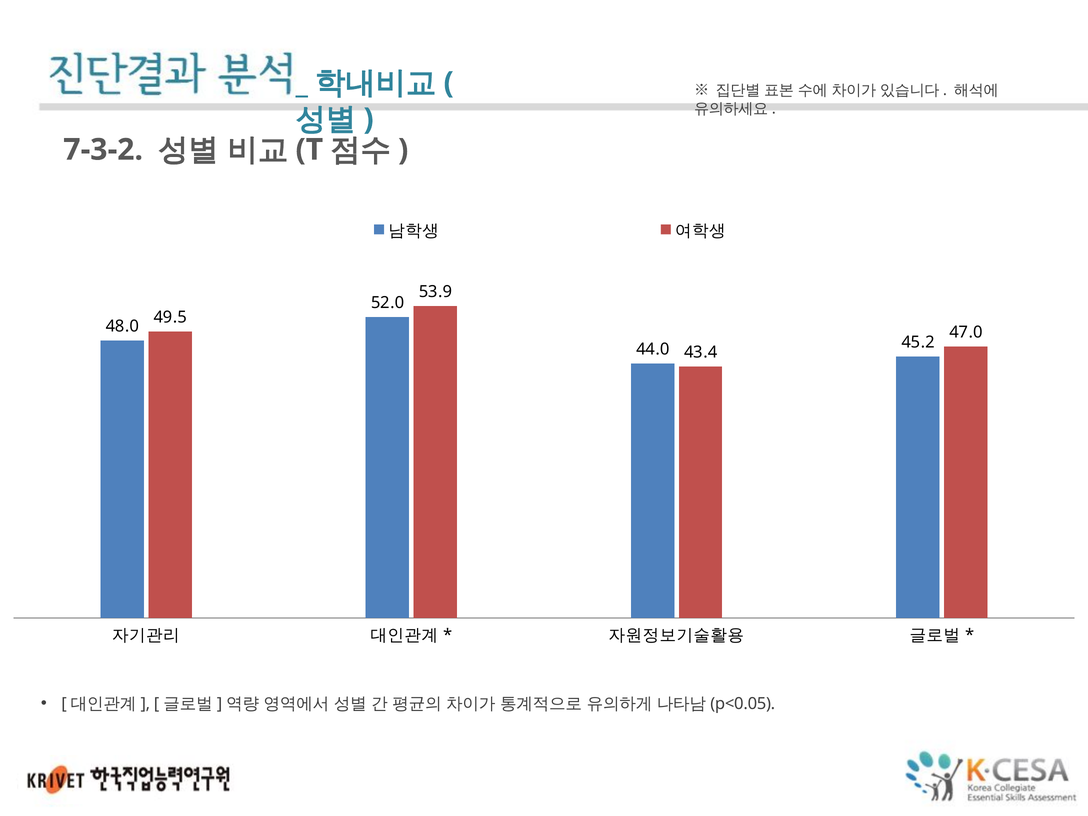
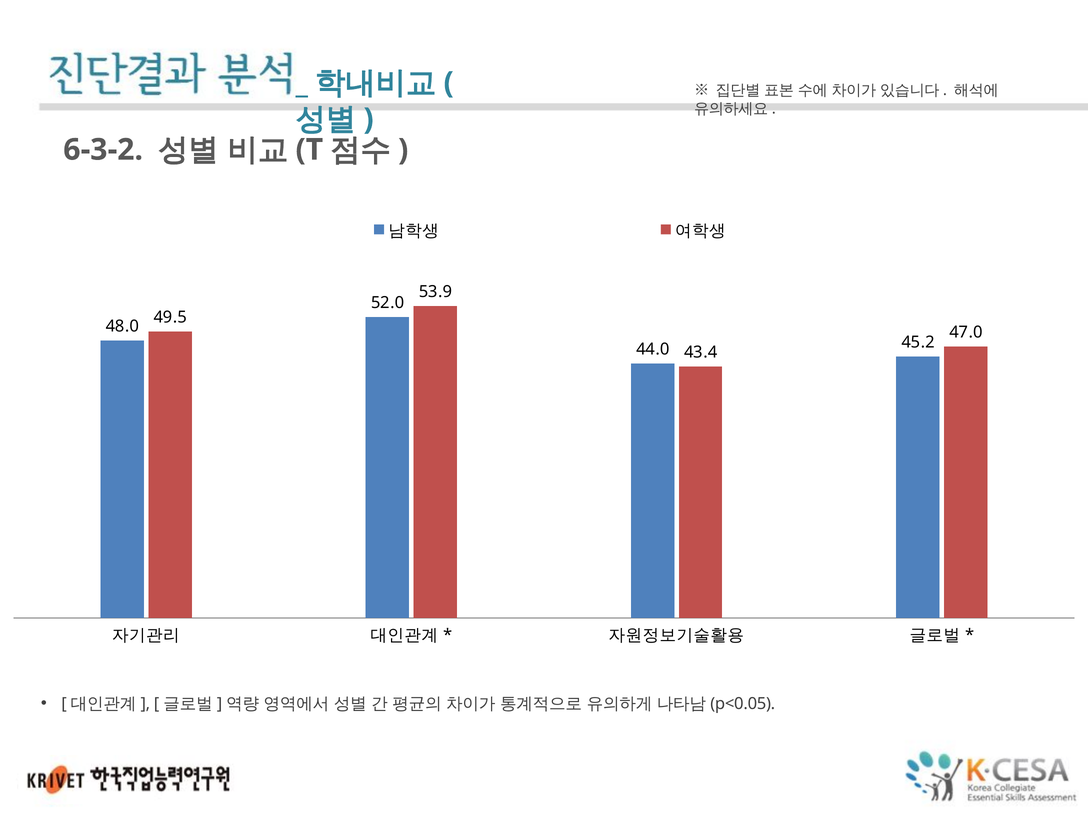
7-3-2: 7-3-2 -> 6-3-2
